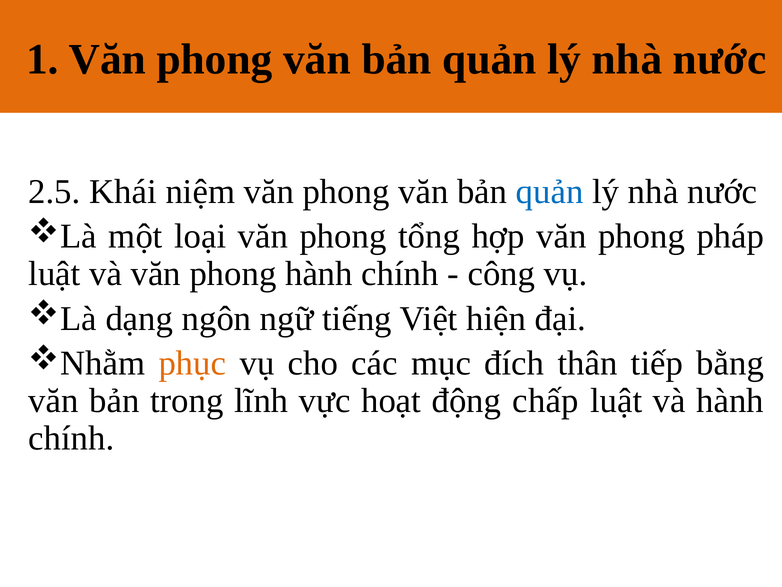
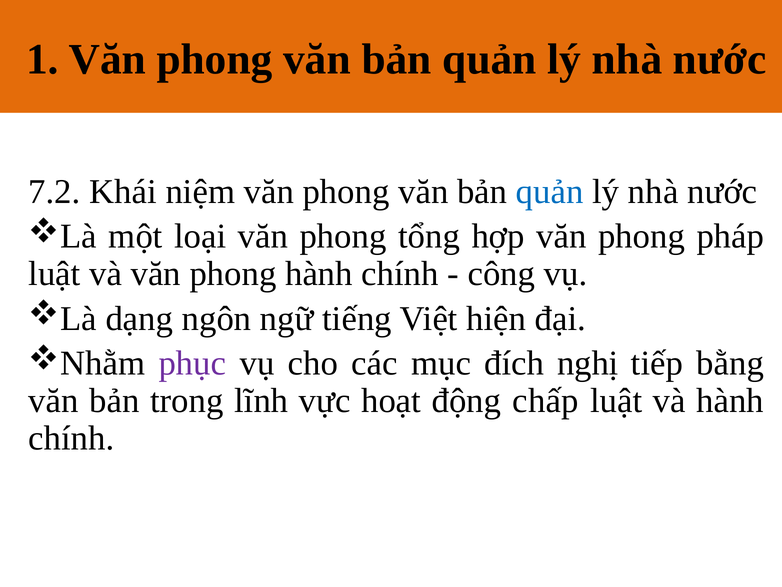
2.5: 2.5 -> 7.2
phục colour: orange -> purple
thân: thân -> nghị
